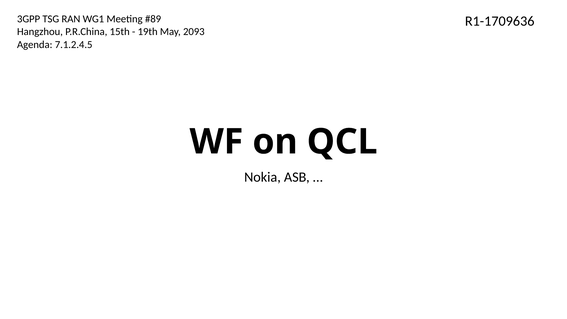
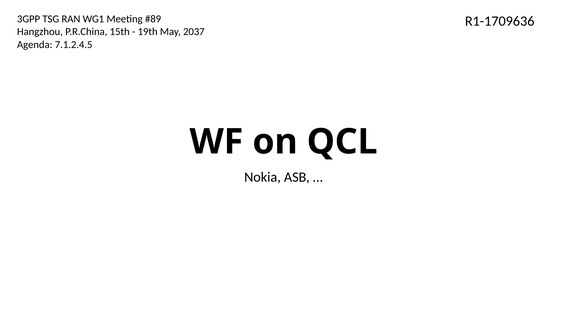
2093: 2093 -> 2037
